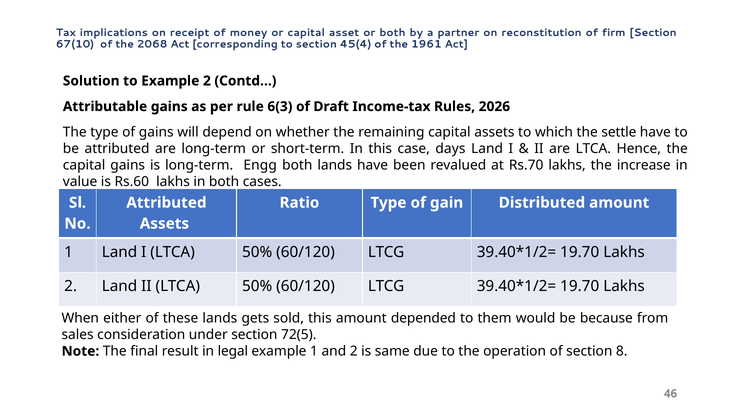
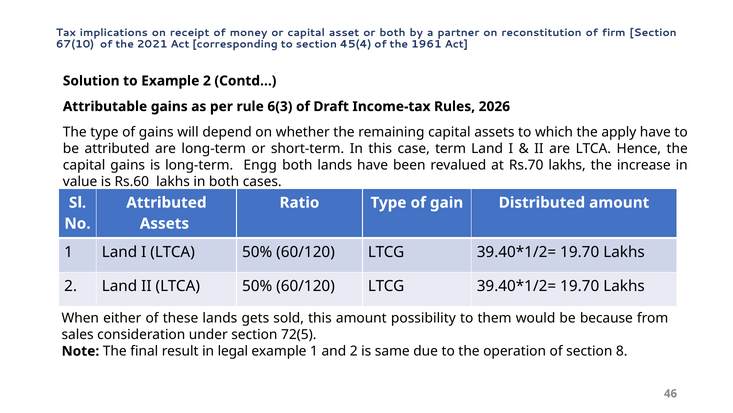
2068: 2068 -> 2021
settle: settle -> apply
days: days -> term
depended: depended -> possibility
